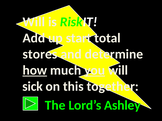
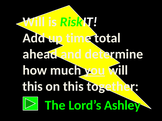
start: start -> time
stores: stores -> ahead
how underline: present -> none
sick at (33, 87): sick -> this
